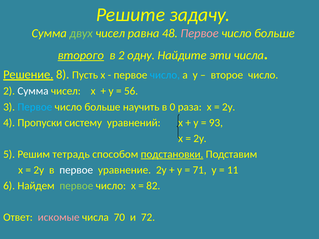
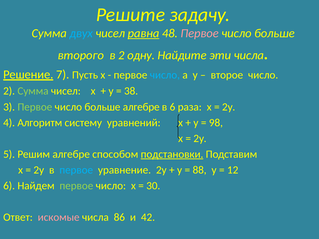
двух colour: light green -> light blue
равна underline: none -> present
второго underline: present -> none
8: 8 -> 7
Сумма at (33, 91) colour: white -> light green
56: 56 -> 38
Первое at (35, 107) colour: light blue -> light green
больше научить: научить -> алгебре
в 0: 0 -> 6
Пропуски: Пропуски -> Алгоритм
93: 93 -> 98
Решим тетрадь: тетрадь -> алгебре
первое at (76, 170) colour: white -> light blue
71: 71 -> 88
11: 11 -> 12
82: 82 -> 30
70: 70 -> 86
72: 72 -> 42
